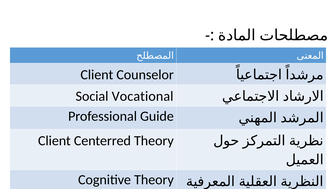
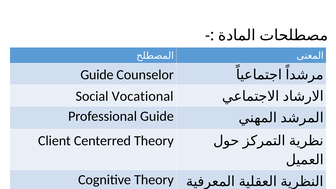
Client at (97, 75): Client -> Guide
